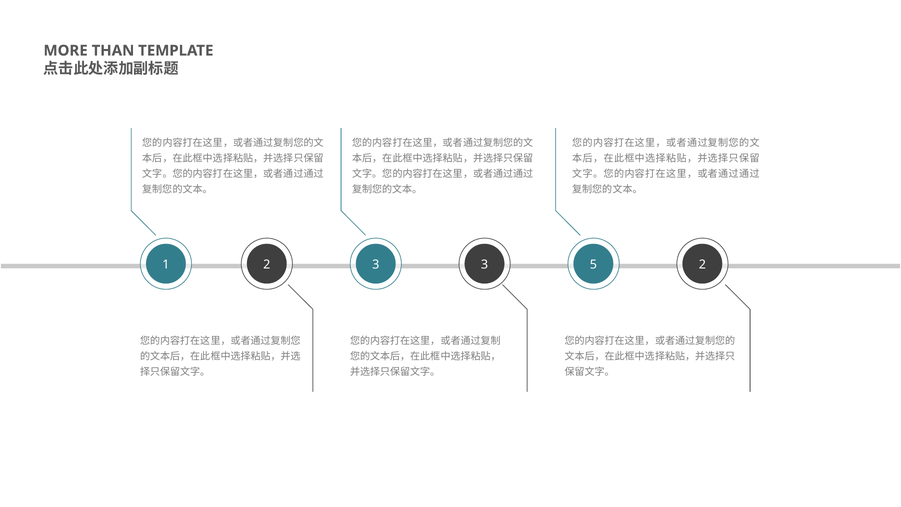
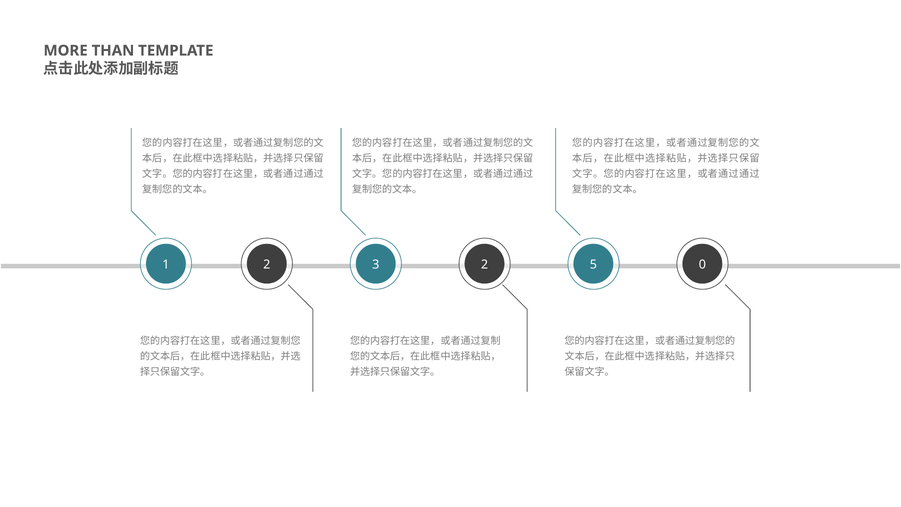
3 3: 3 -> 2
5 2: 2 -> 0
